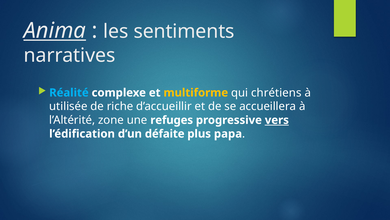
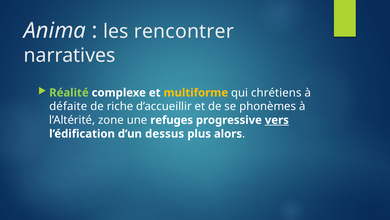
Anima underline: present -> none
sentiments: sentiments -> rencontrer
Réalité colour: light blue -> light green
utilisée: utilisée -> défaite
accueillera: accueillera -> phonèmes
défaite: défaite -> dessus
papa: papa -> alors
